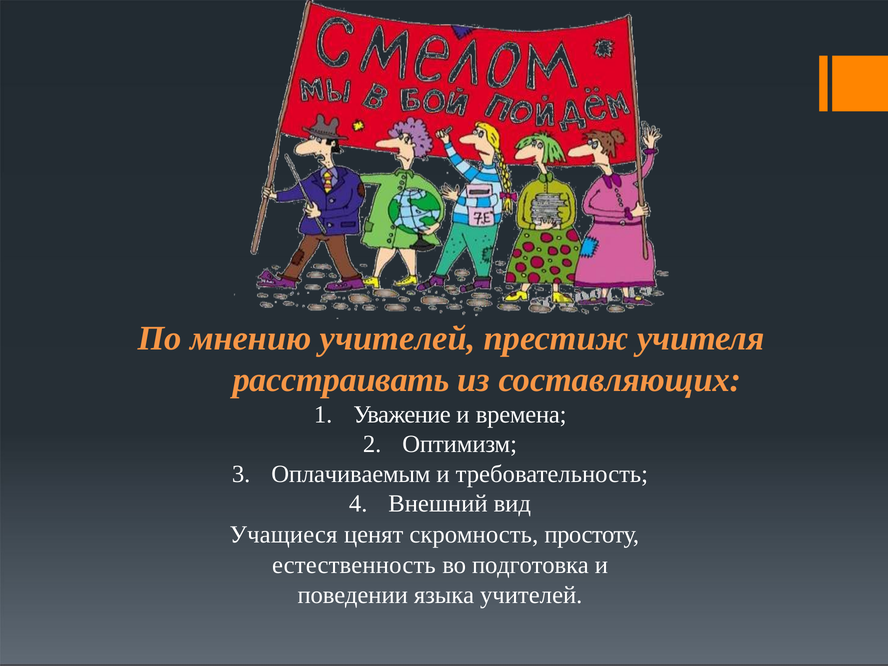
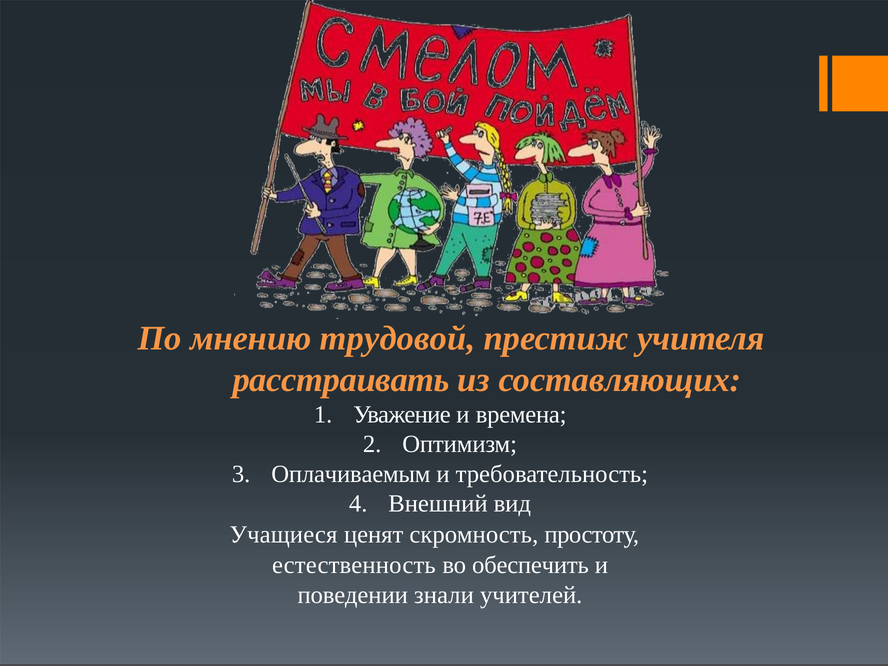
мнению учителей: учителей -> трудовой
подготовка: подготовка -> обеспечить
языка: языка -> знали
